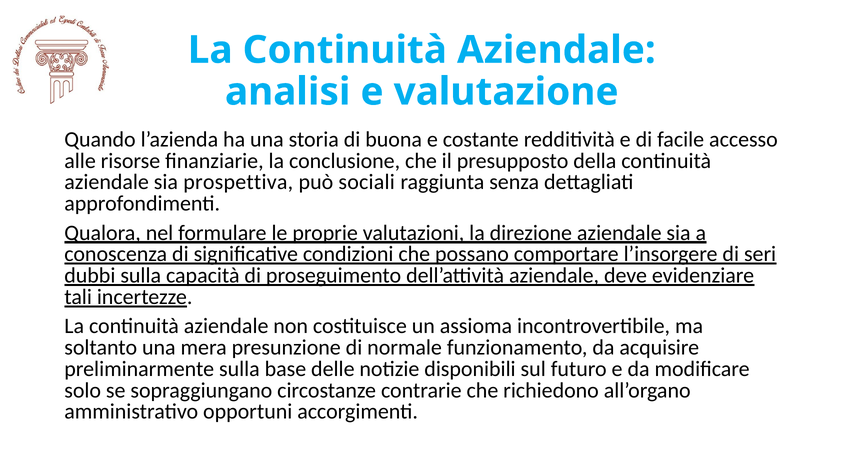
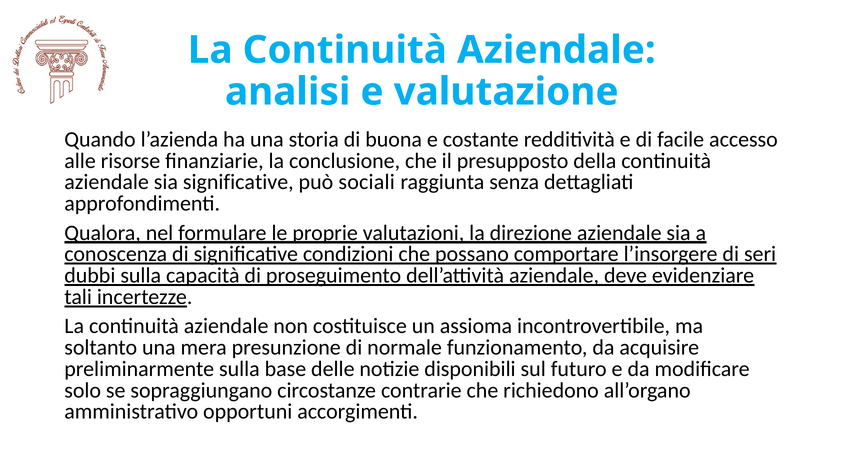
sia prospettiva: prospettiva -> significative
